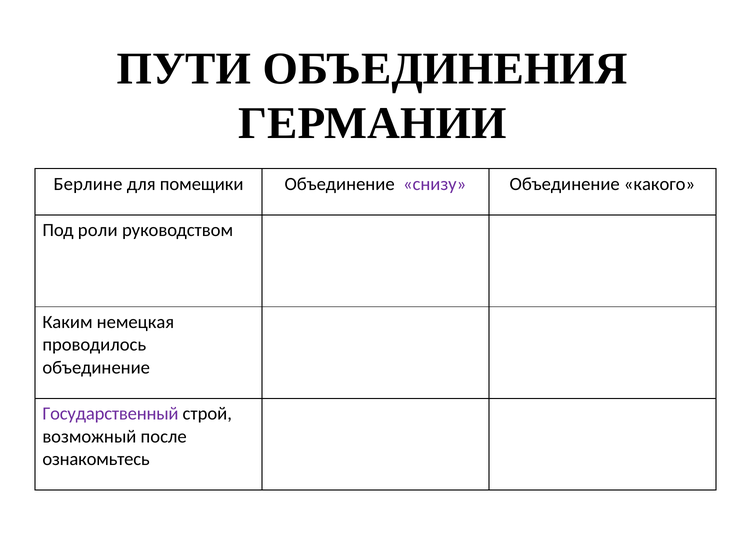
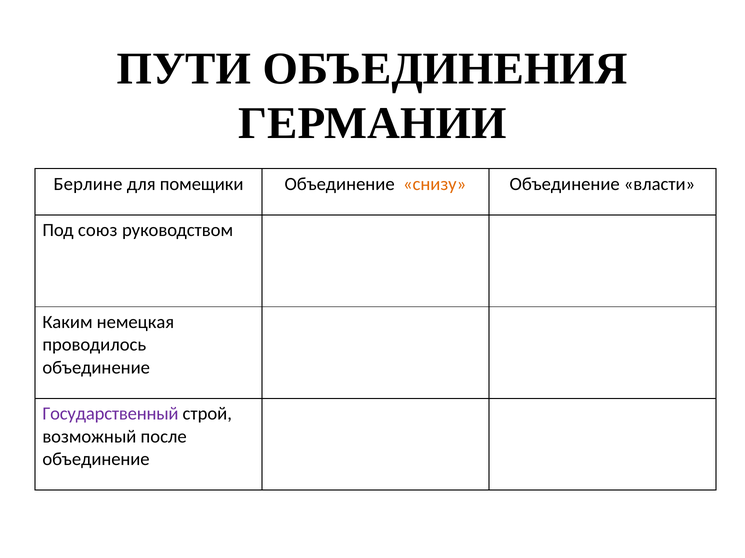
снизу colour: purple -> orange
какого: какого -> власти
роли: роли -> союз
ознакомьтесь at (96, 460): ознакомьтесь -> объединение
